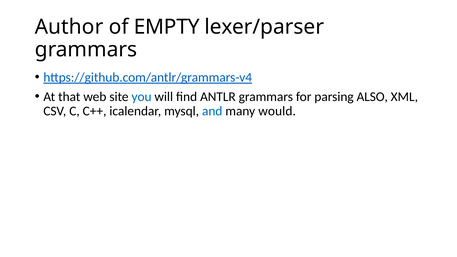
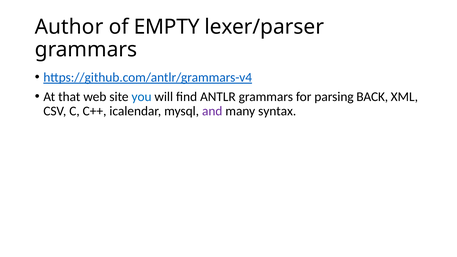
ALSO: ALSO -> BACK
and colour: blue -> purple
would: would -> syntax
